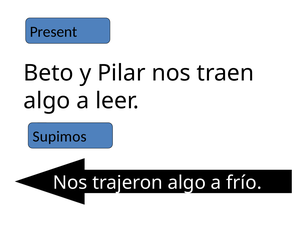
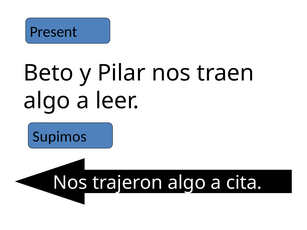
frío: frío -> cita
